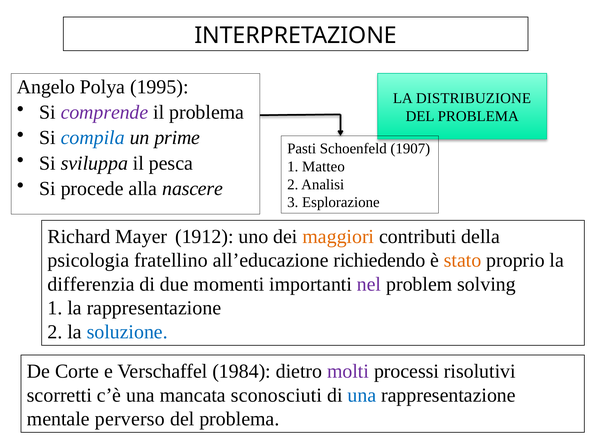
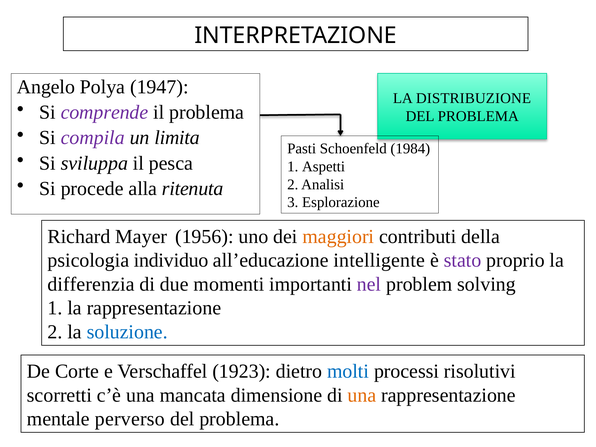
1995: 1995 -> 1947
compila colour: blue -> purple
prime: prime -> limita
1907: 1907 -> 1984
Matteo: Matteo -> Aspetti
nascere: nascere -> ritenuta
1912: 1912 -> 1956
fratellino: fratellino -> individuo
richiedendo: richiedendo -> intelligente
stato colour: orange -> purple
1984: 1984 -> 1923
molti colour: purple -> blue
sconosciuti: sconosciuti -> dimensione
una at (362, 395) colour: blue -> orange
